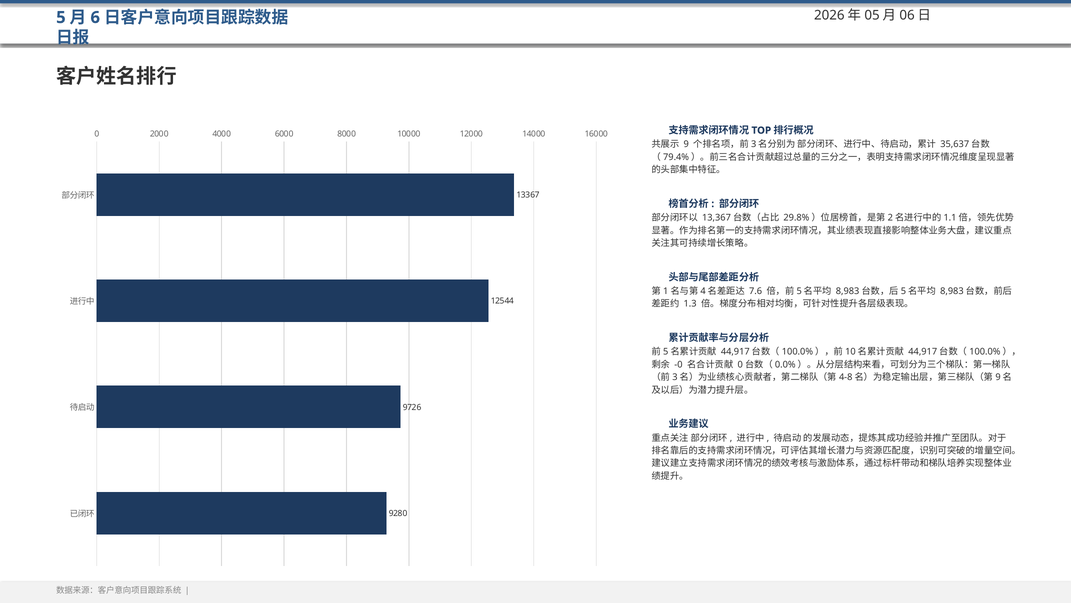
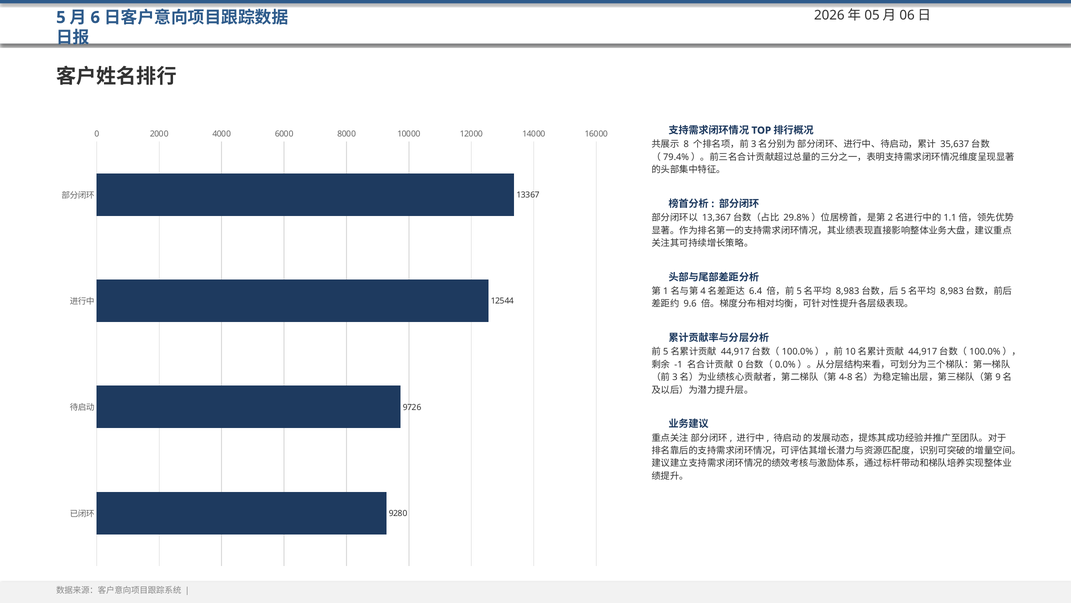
9: 9 -> 8
7.6: 7.6 -> 6.4
1.3: 1.3 -> 9.6
-0: -0 -> -1
